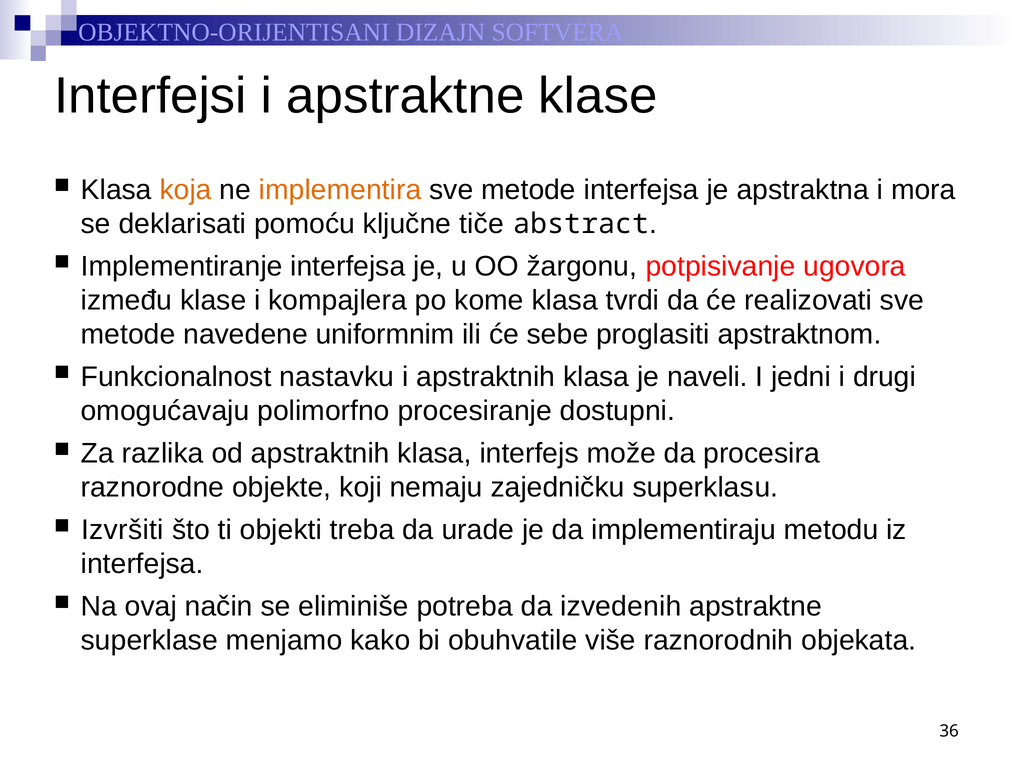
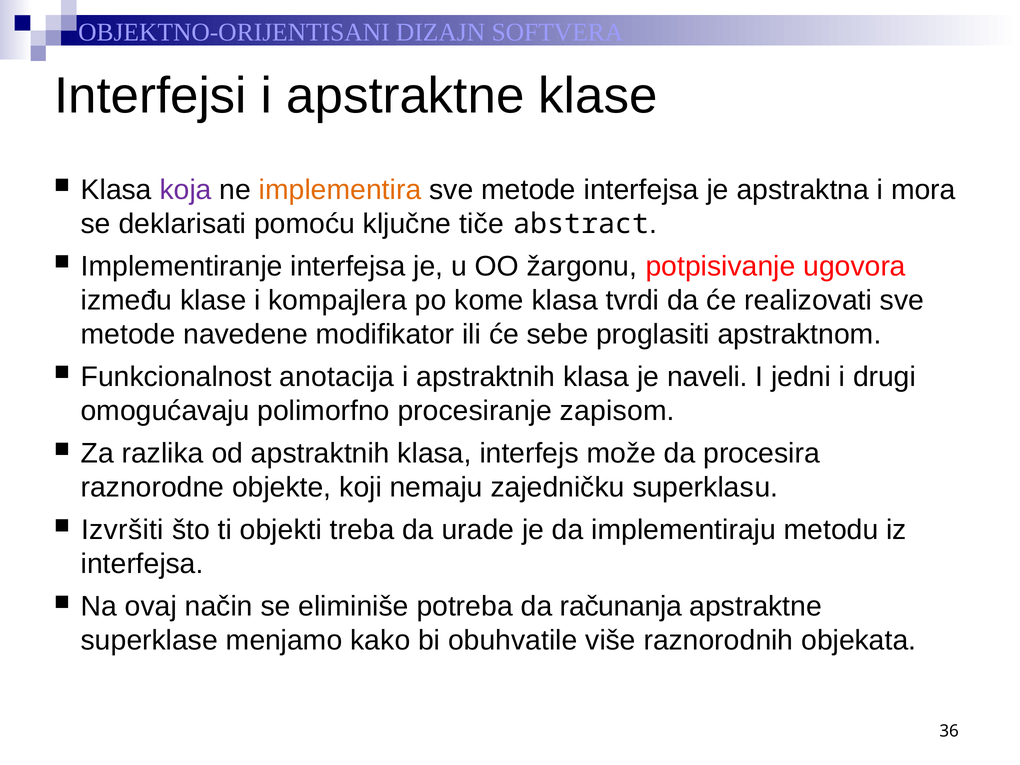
koja colour: orange -> purple
uniformnim: uniformnim -> modifikator
nastavku: nastavku -> anotacija
dostupni: dostupni -> zapisom
izvedenih: izvedenih -> računanja
